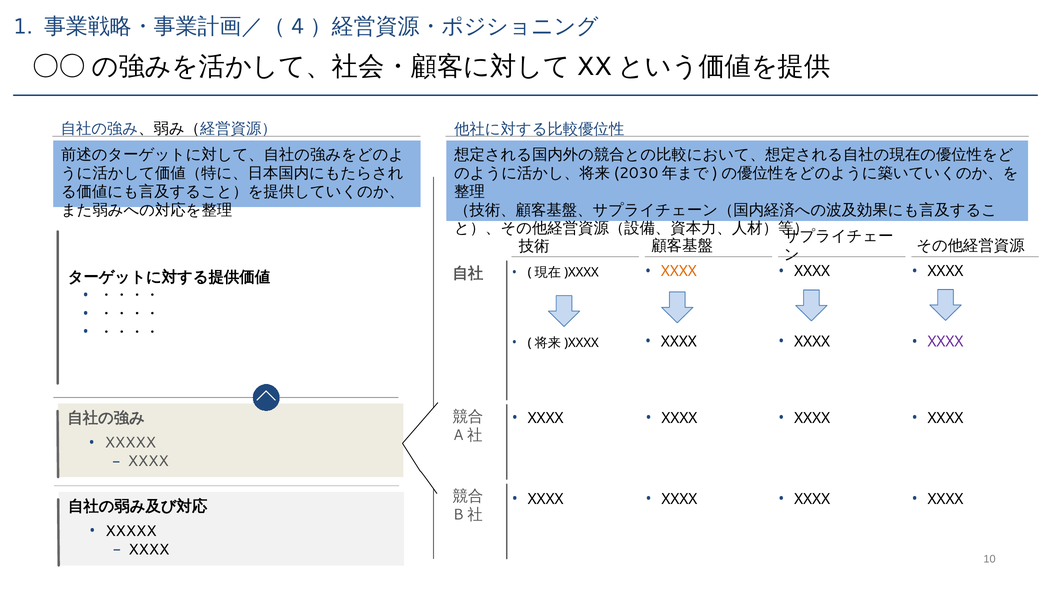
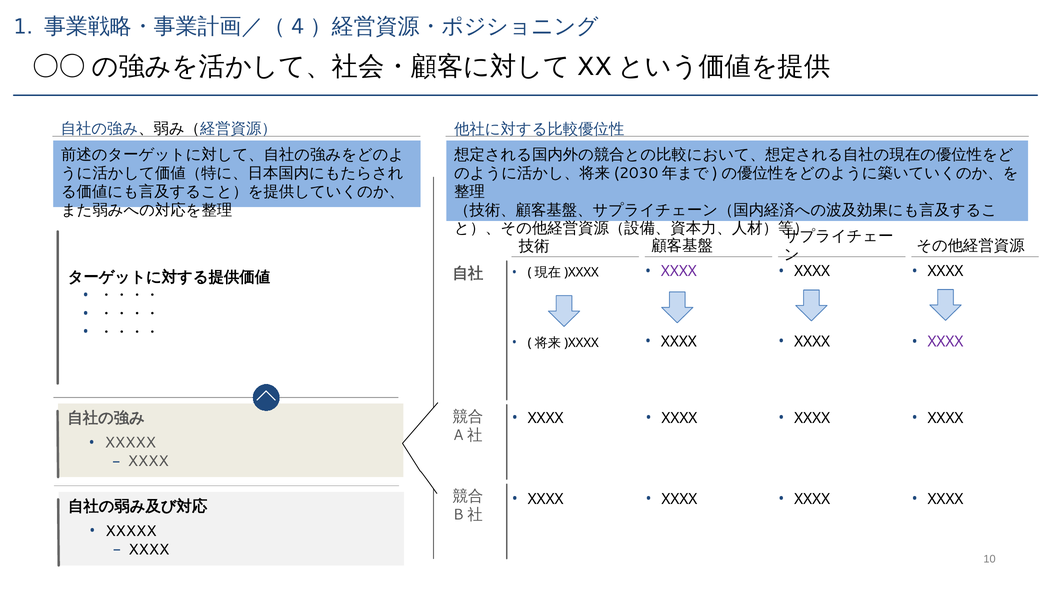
XXXX at (679, 271) colour: orange -> purple
